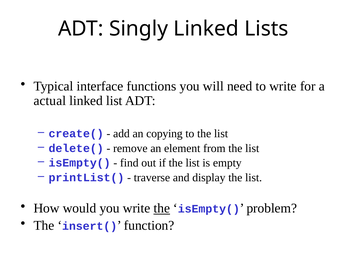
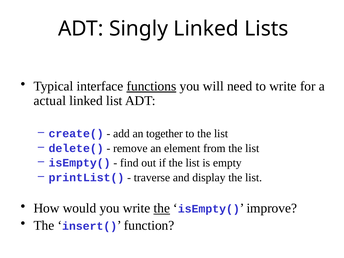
functions underline: none -> present
copying: copying -> together
problem: problem -> improve
